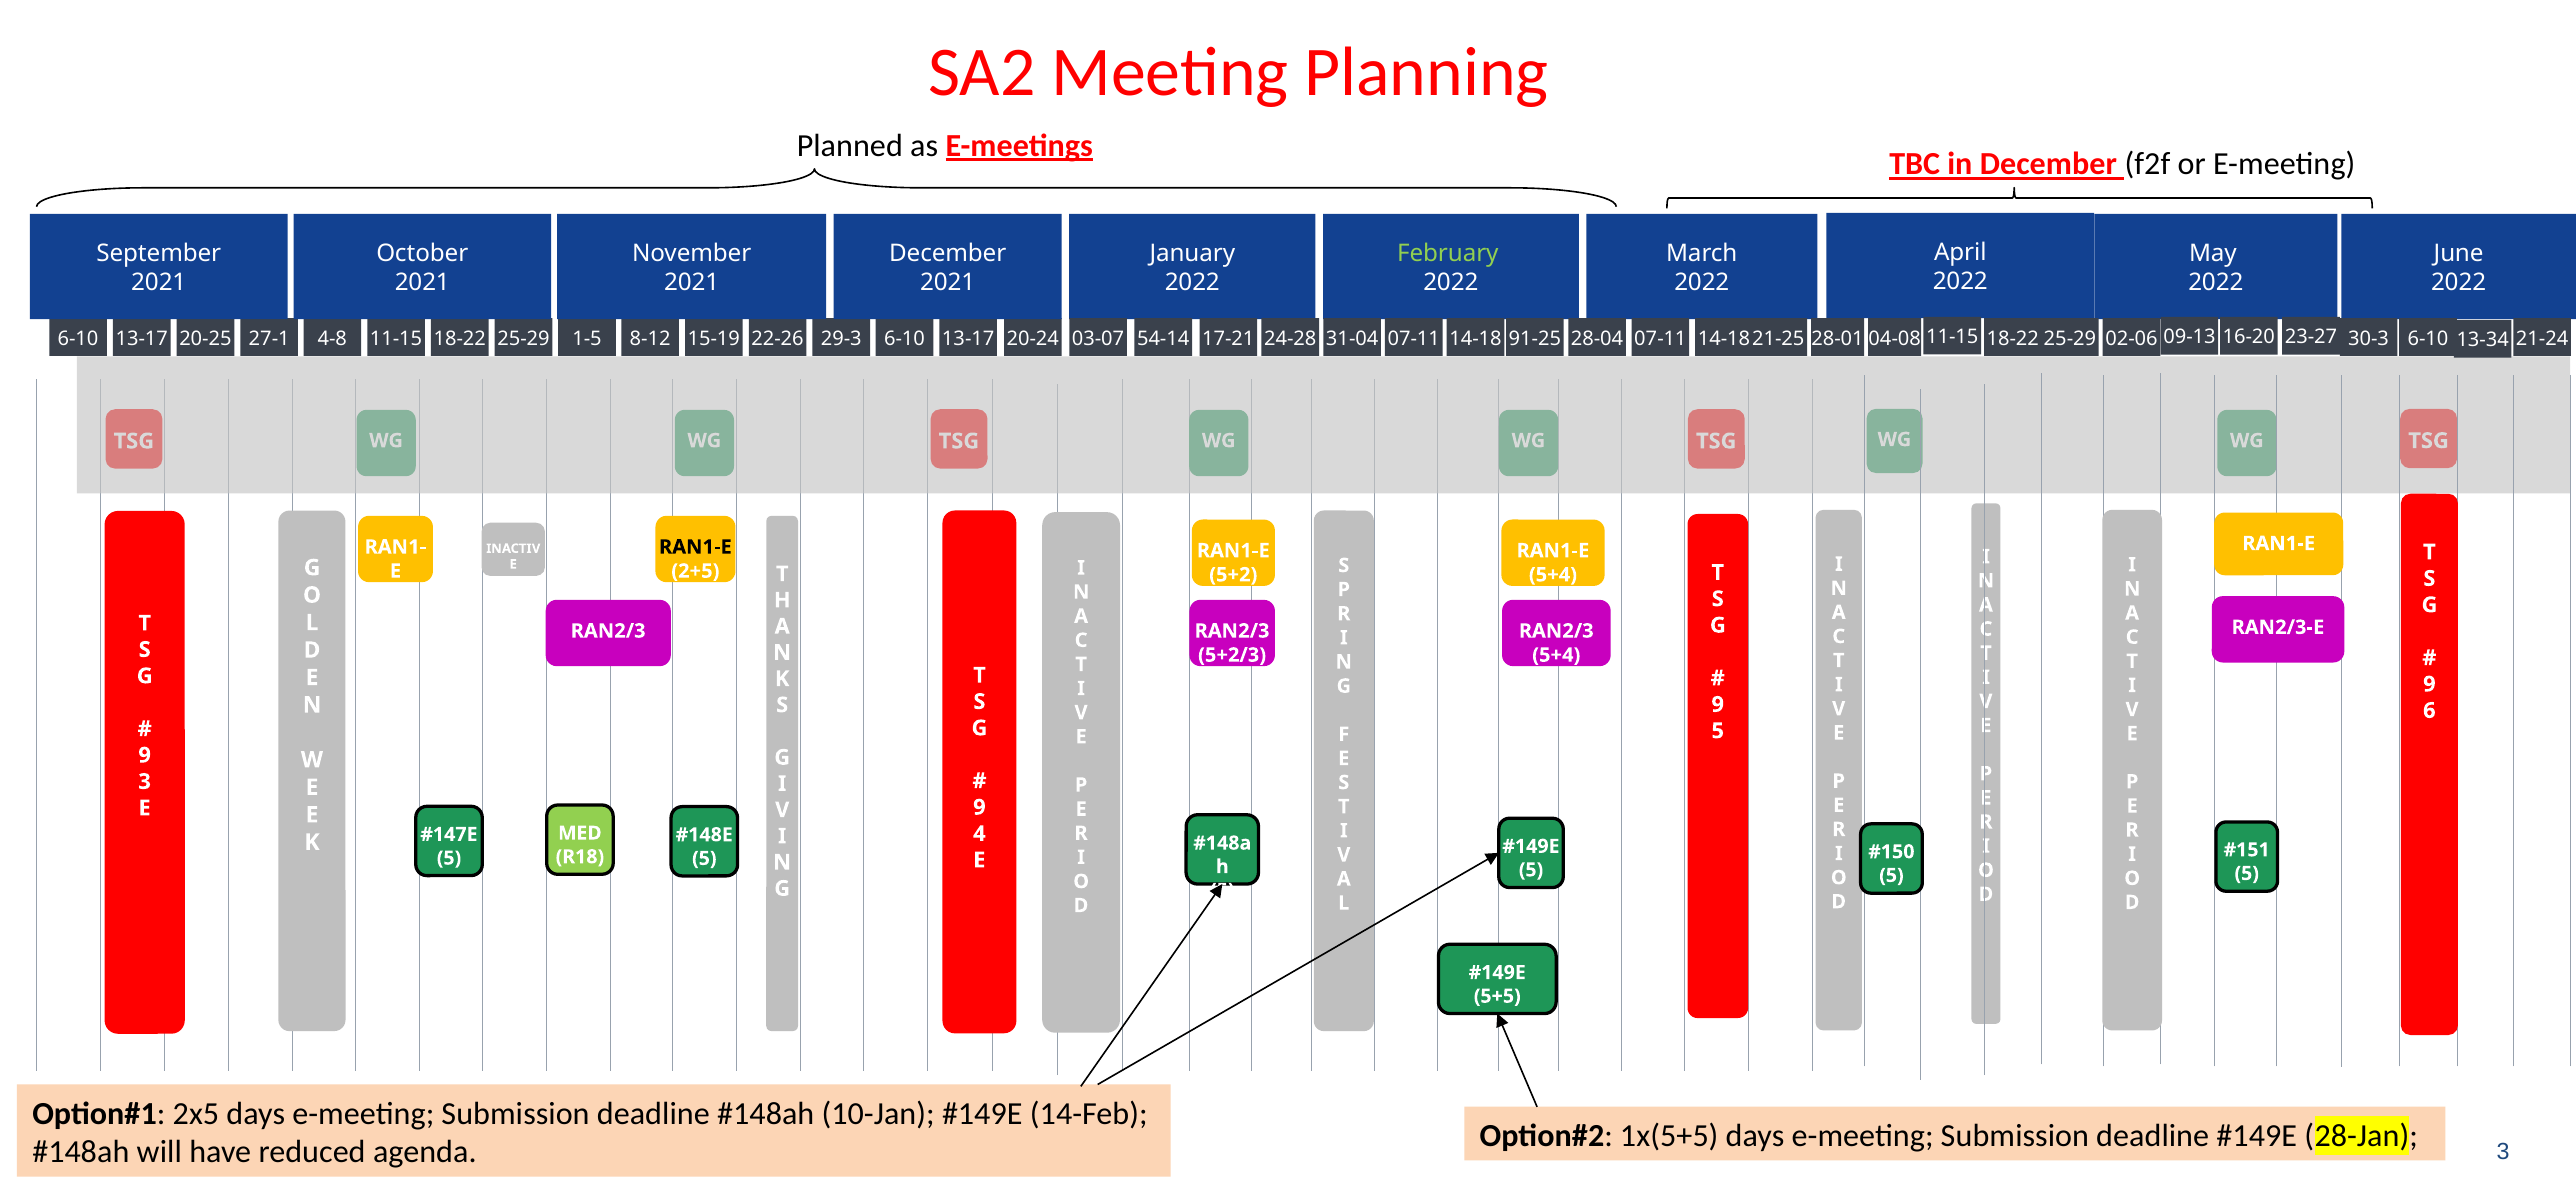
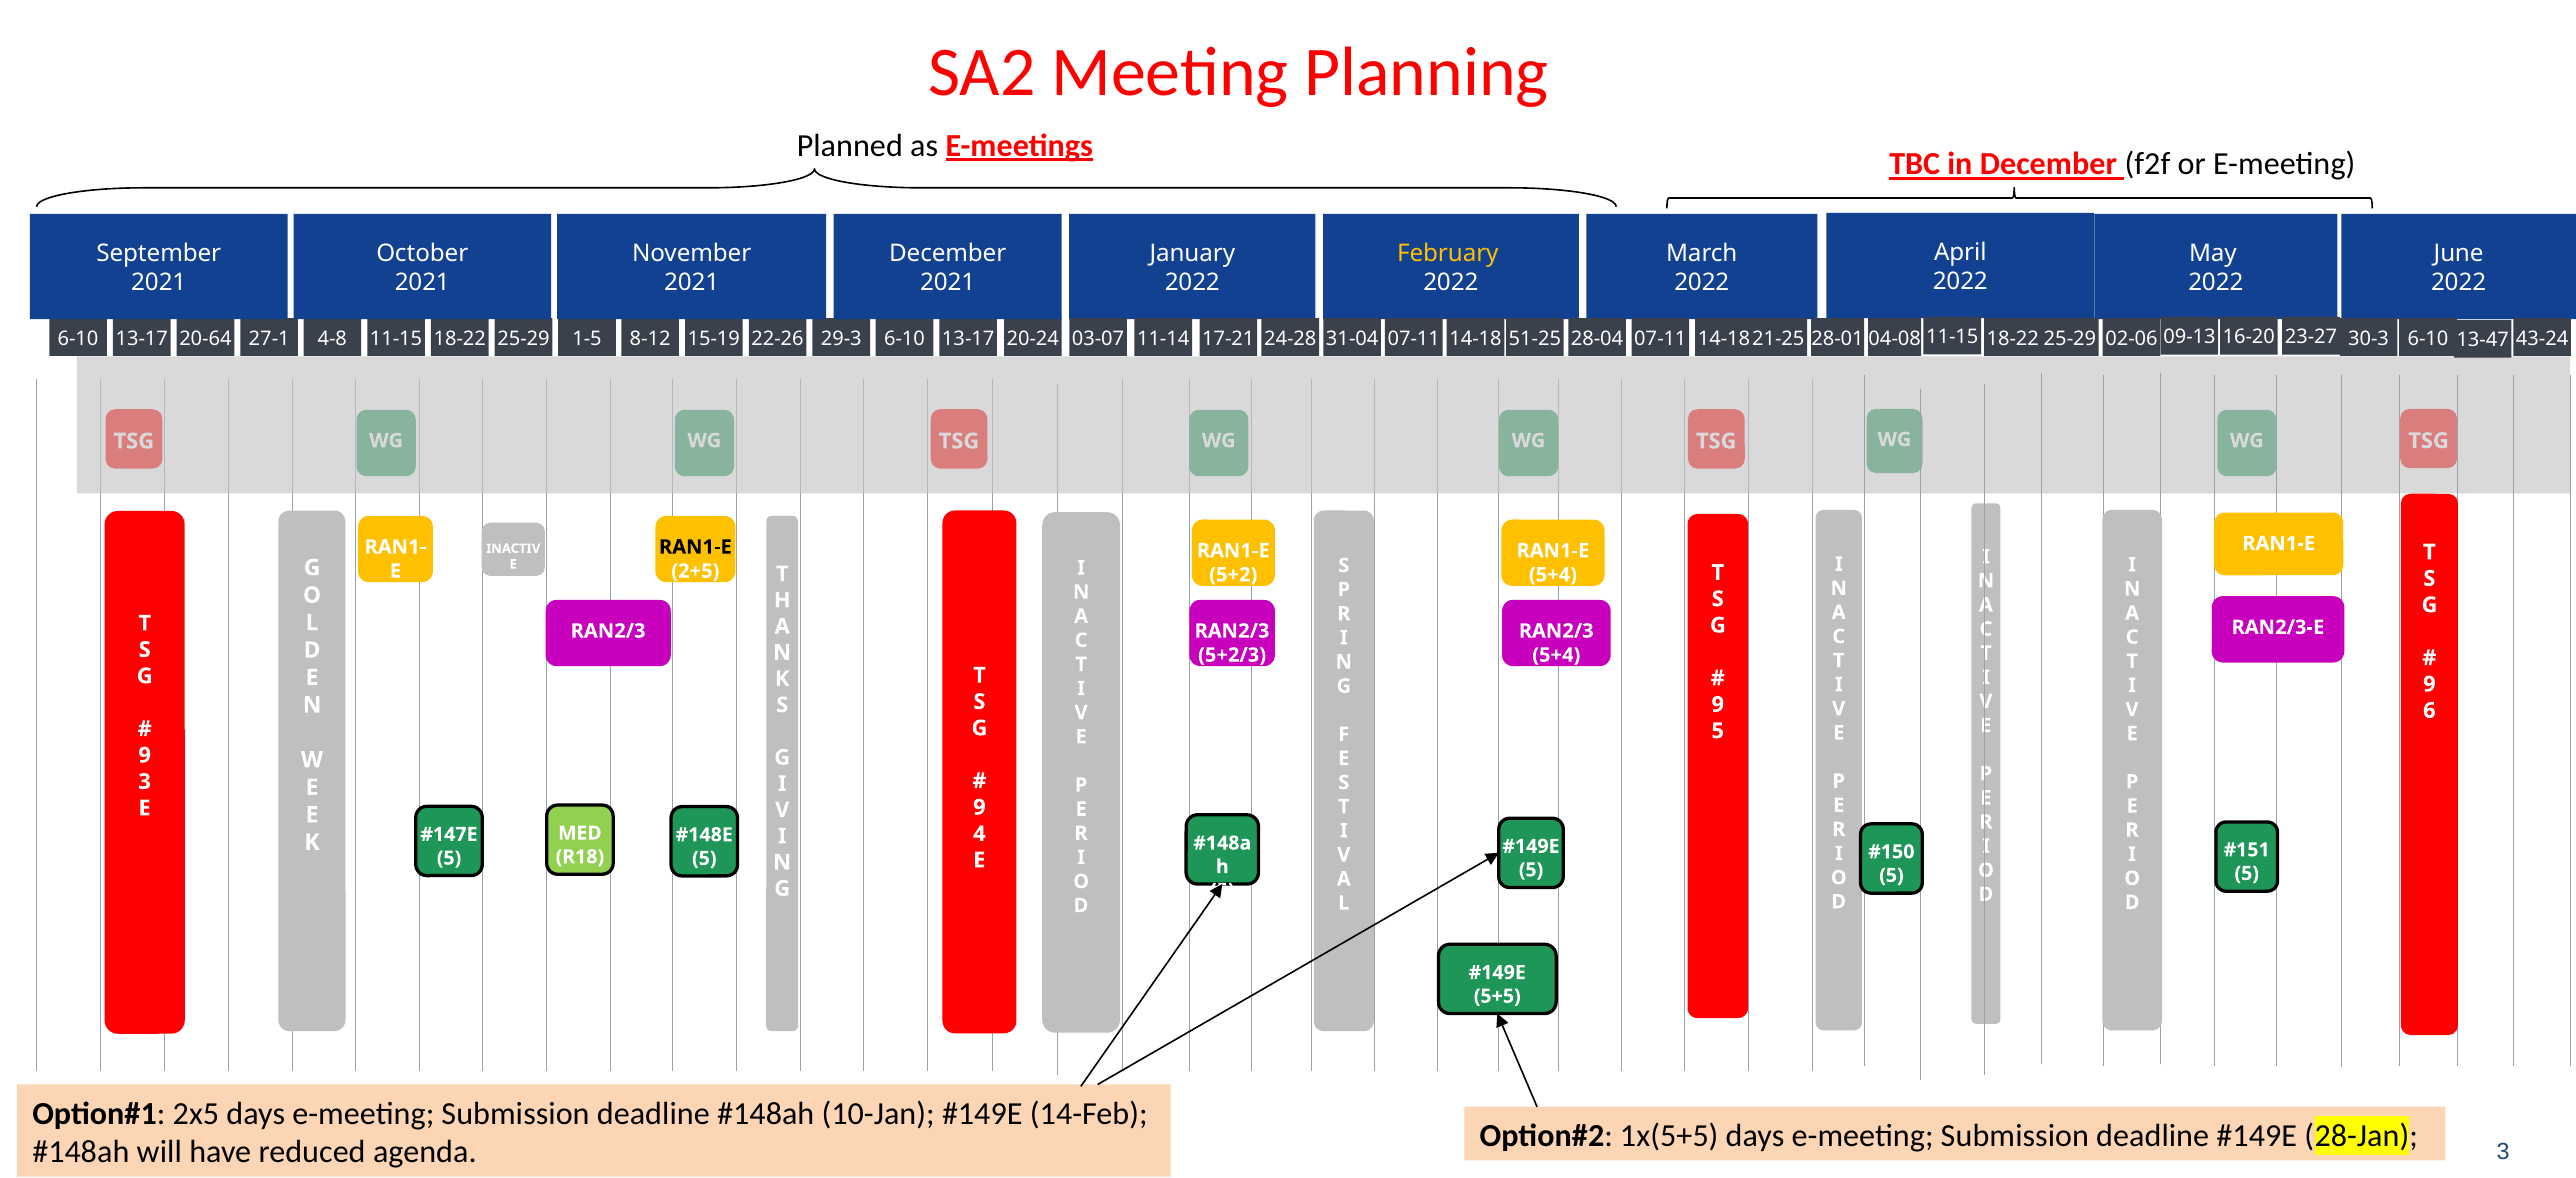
February colour: light green -> yellow
21-24: 21-24 -> 43-24
20-25: 20-25 -> 20-64
54-14: 54-14 -> 11-14
91-25: 91-25 -> 51-25
13-34: 13-34 -> 13-47
